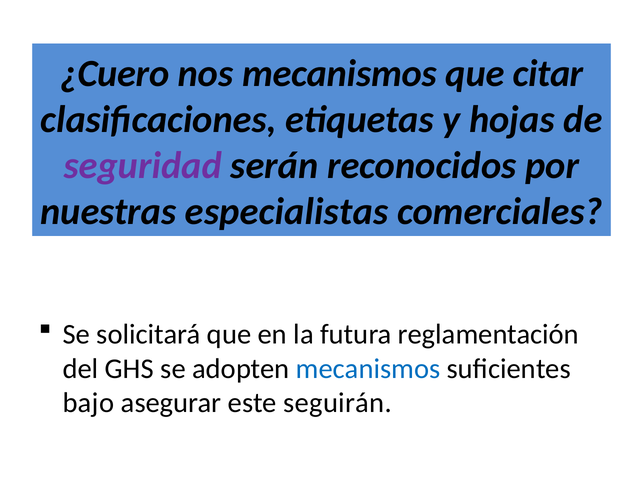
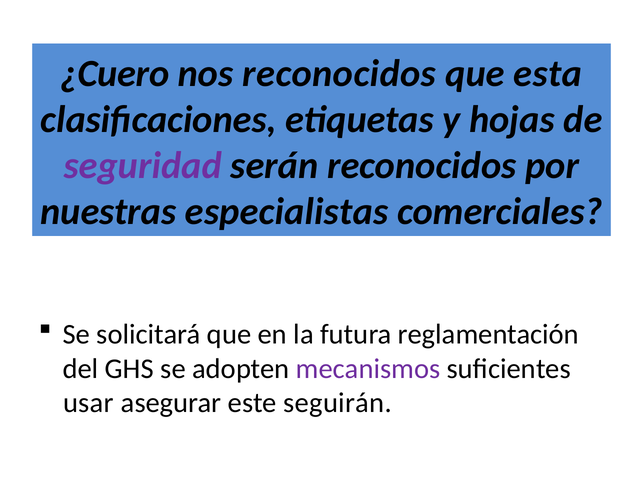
nos mecanismos: mecanismos -> reconocidos
citar: citar -> esta
mecanismos at (368, 369) colour: blue -> purple
bajo: bajo -> usar
